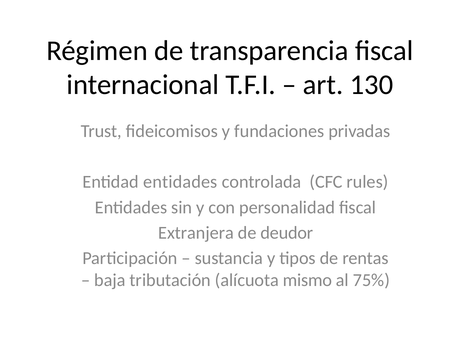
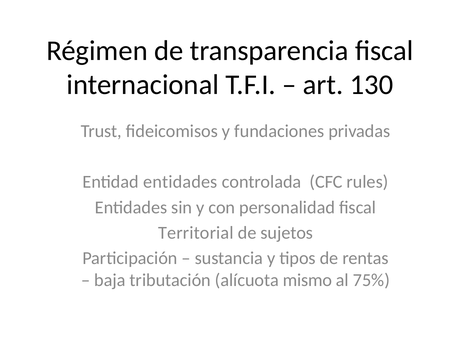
Extranjera: Extranjera -> Territorial
deudor: deudor -> sujetos
